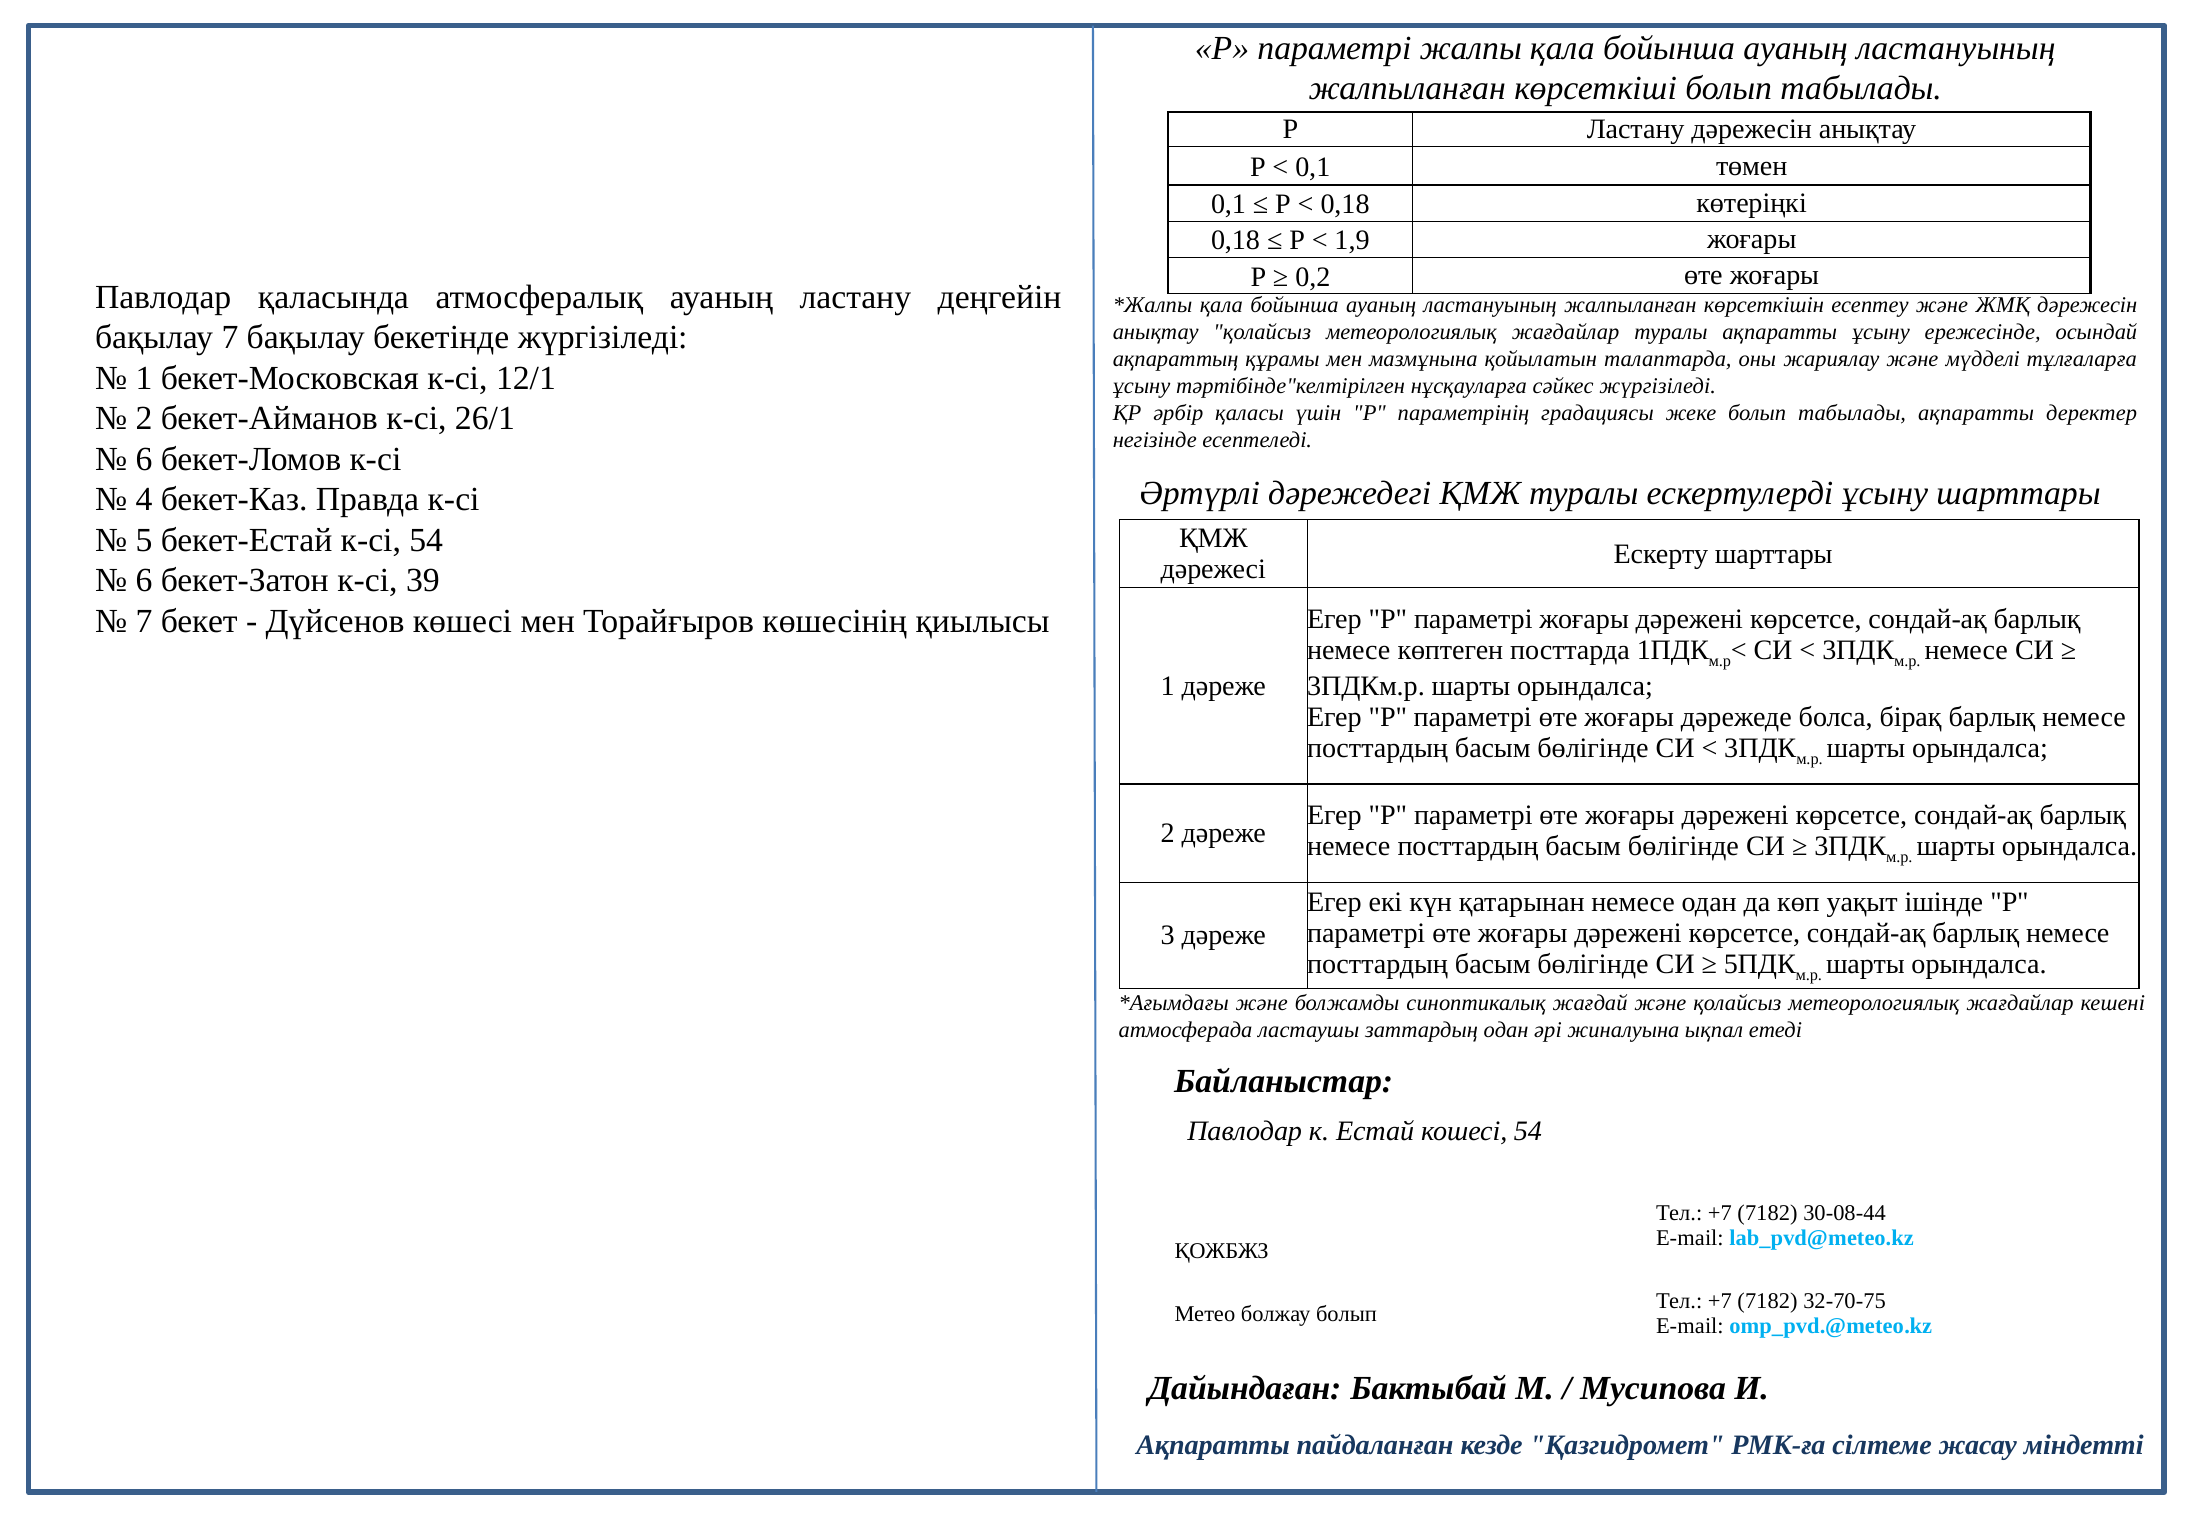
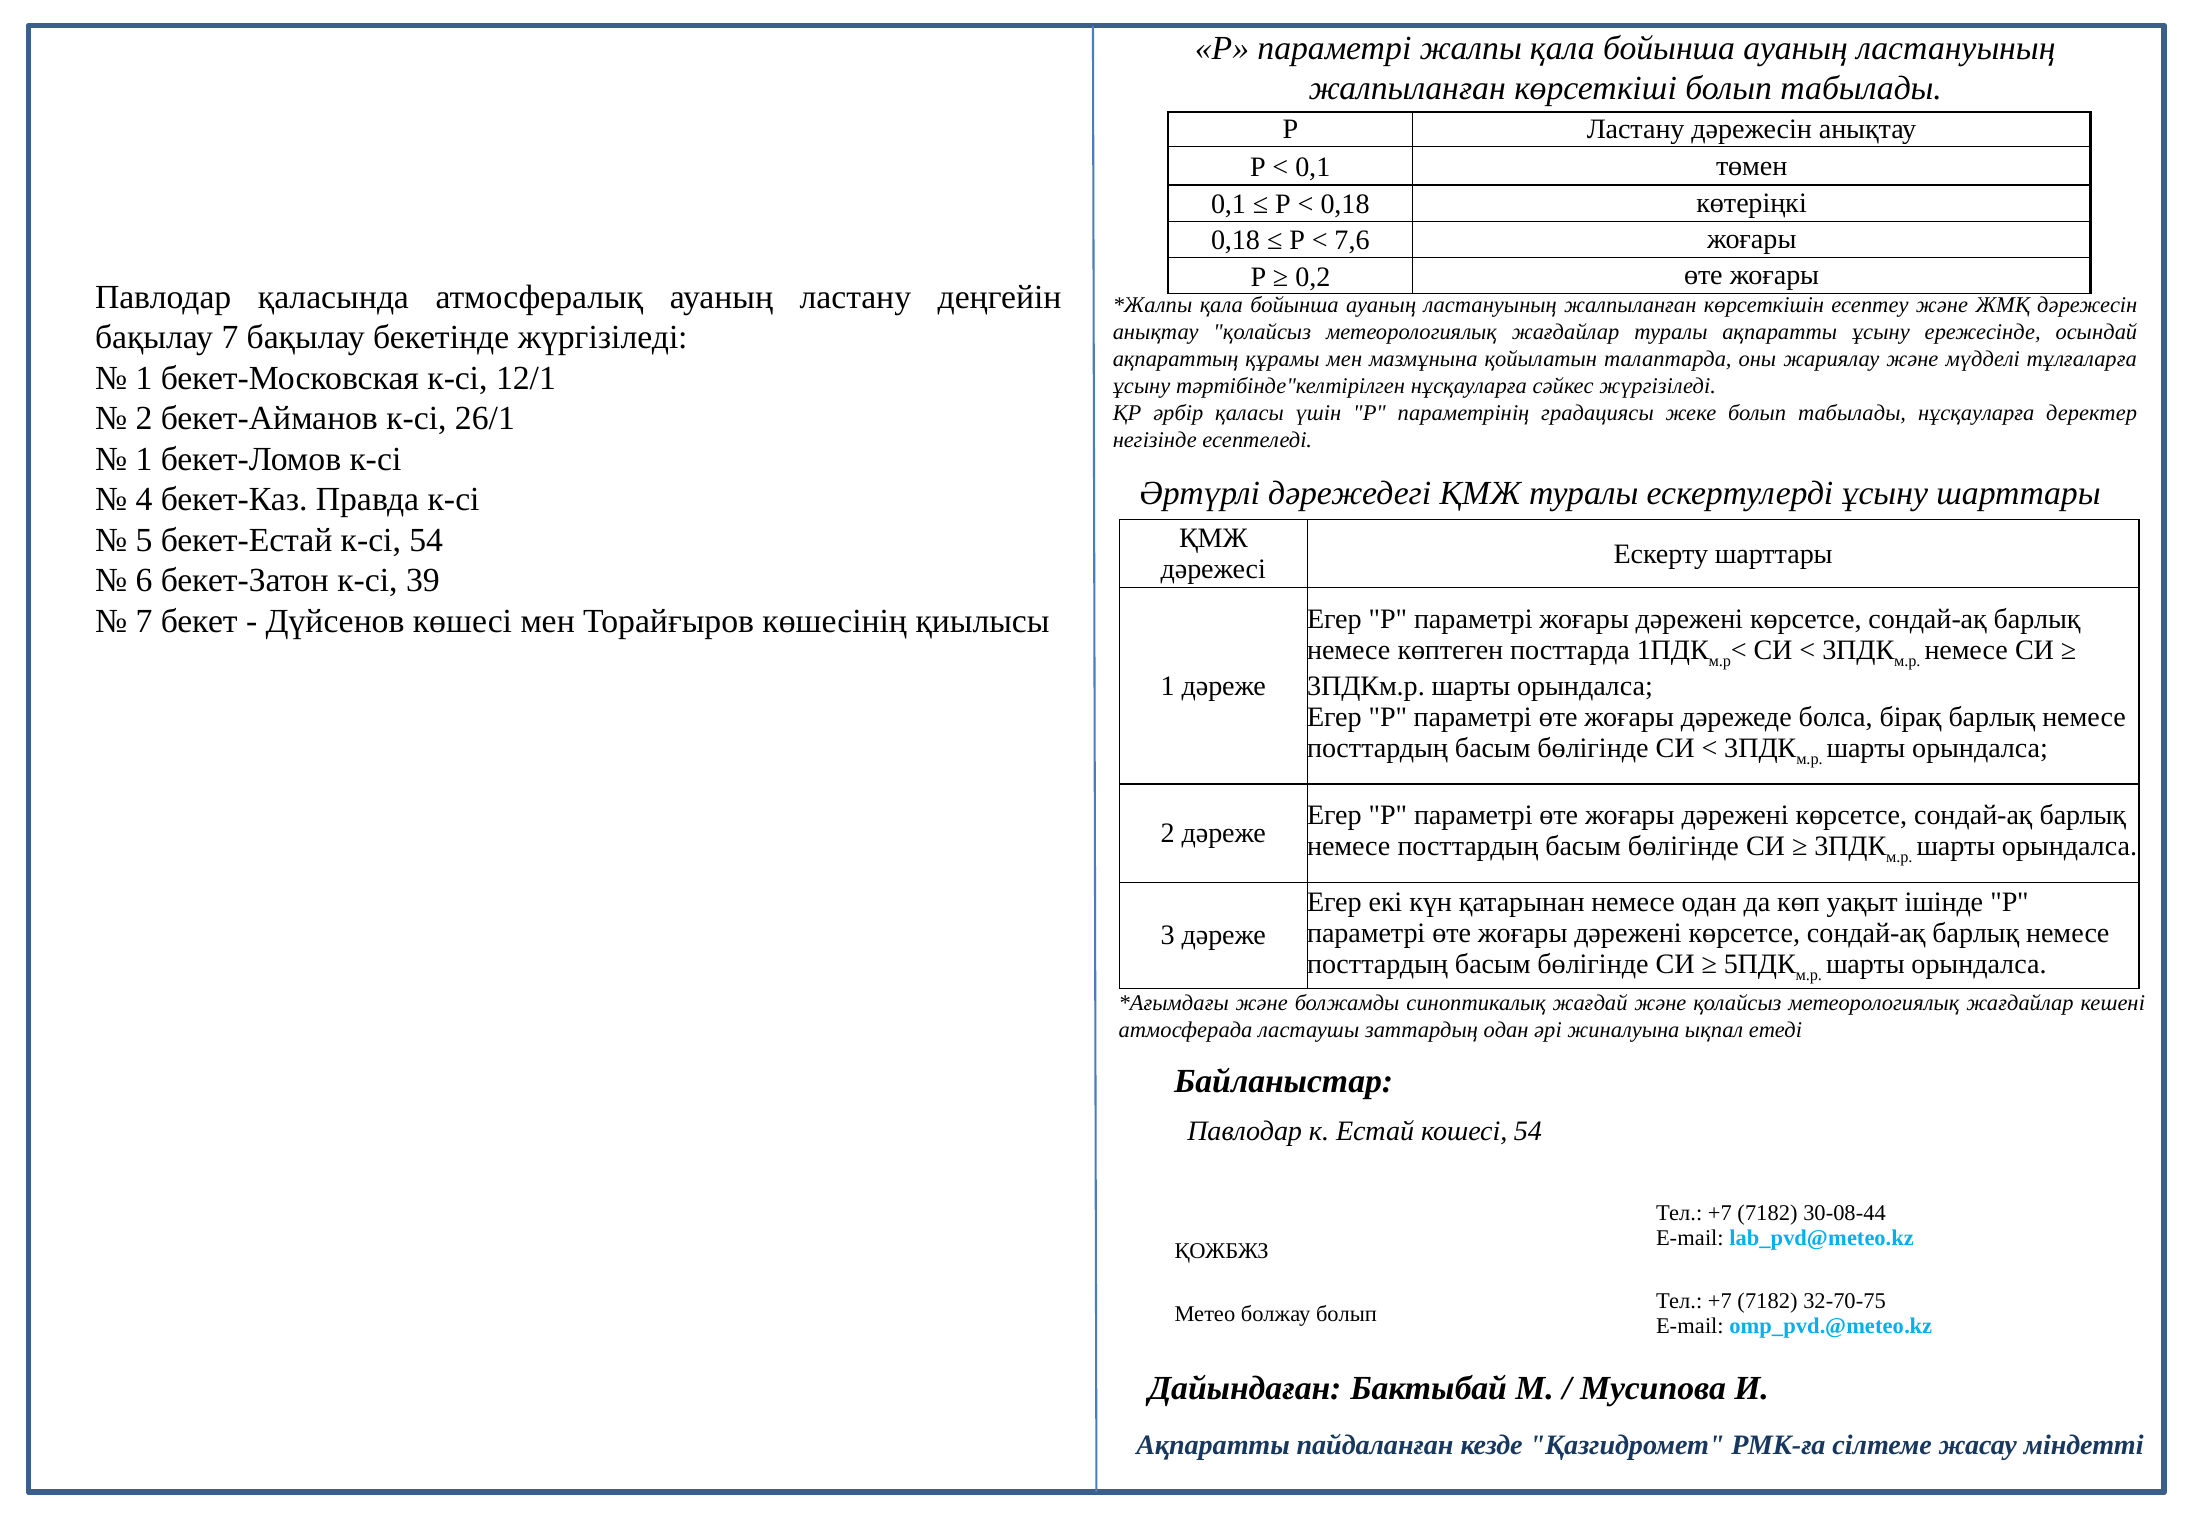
1,9: 1,9 -> 7,6
табылады ақпаратты: ақпаратты -> нұсқауларға
6 at (144, 459): 6 -> 1
